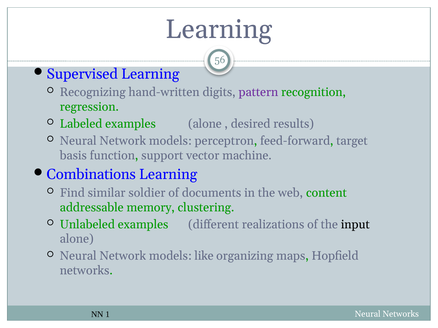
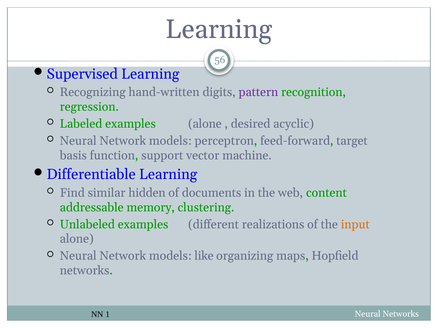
results: results -> acyclic
Combinations: Combinations -> Differentiable
soldier: soldier -> hidden
input colour: black -> orange
